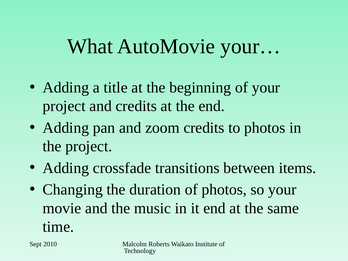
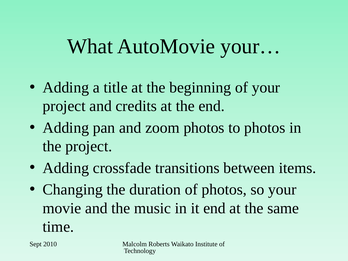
zoom credits: credits -> photos
